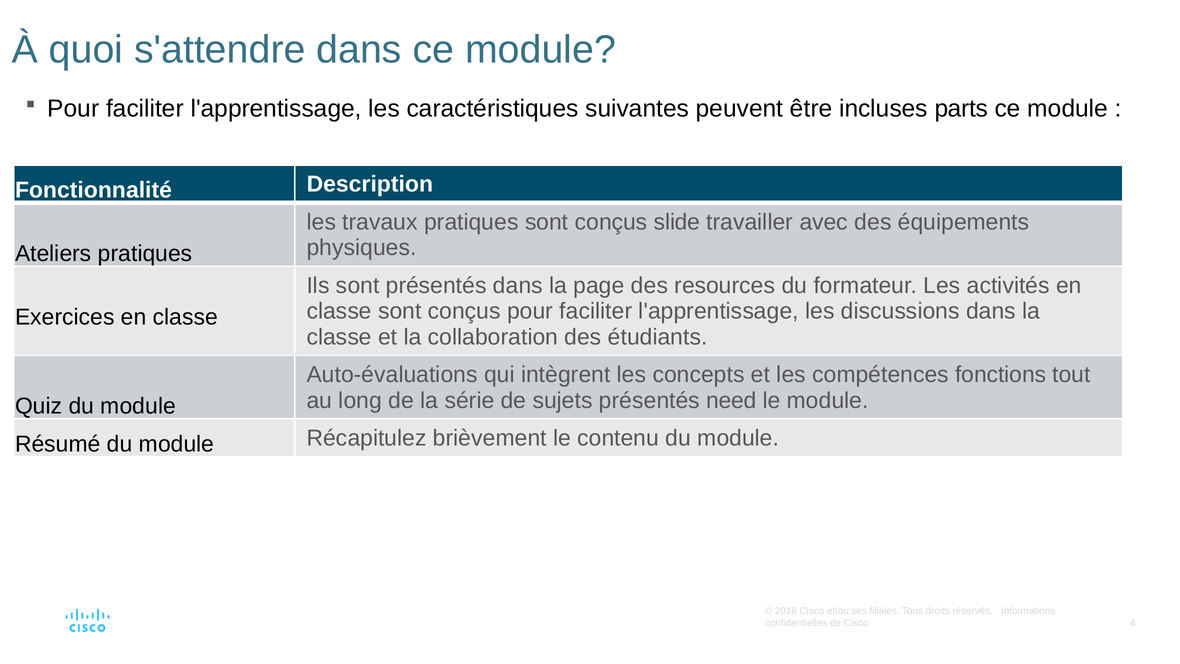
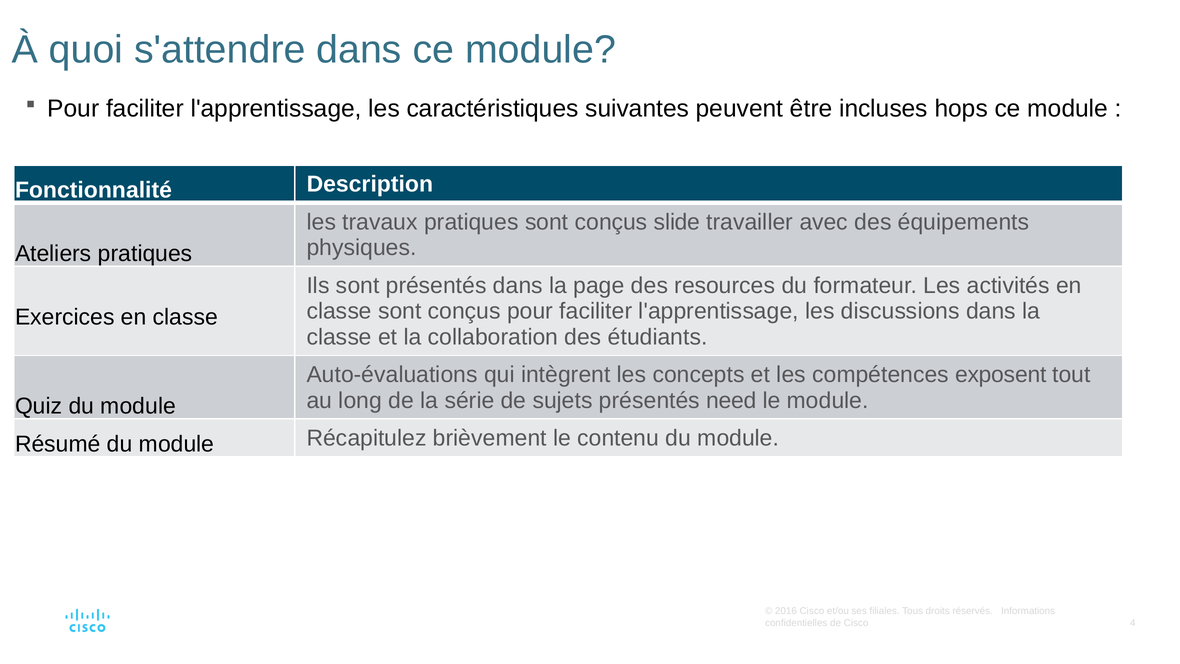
parts: parts -> hops
fonctions: fonctions -> exposent
